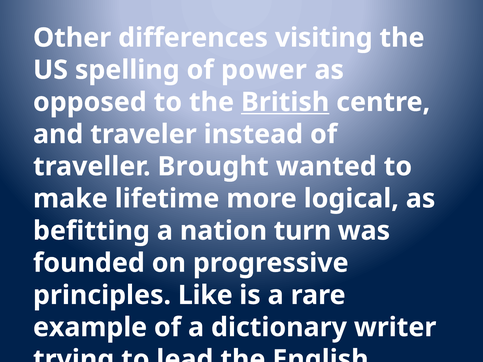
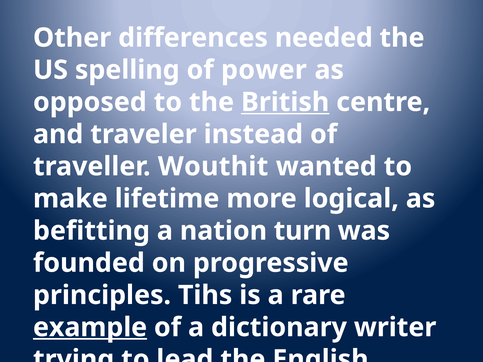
visiting: visiting -> needed
Brought: Brought -> Wouthit
Like: Like -> Tihs
example underline: none -> present
